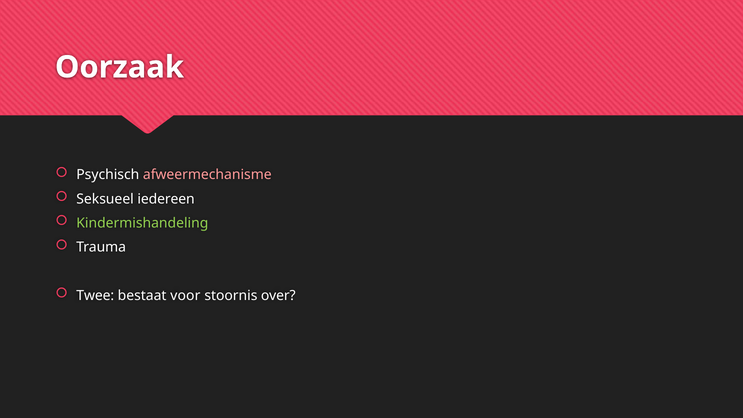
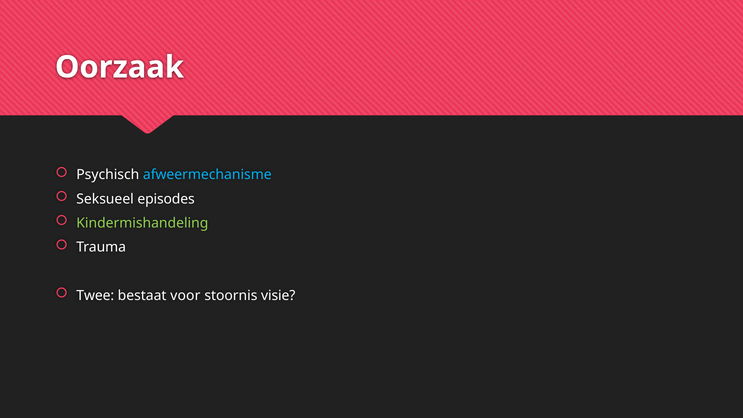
afweermechanisme colour: pink -> light blue
iedereen: iedereen -> episodes
over: over -> visie
